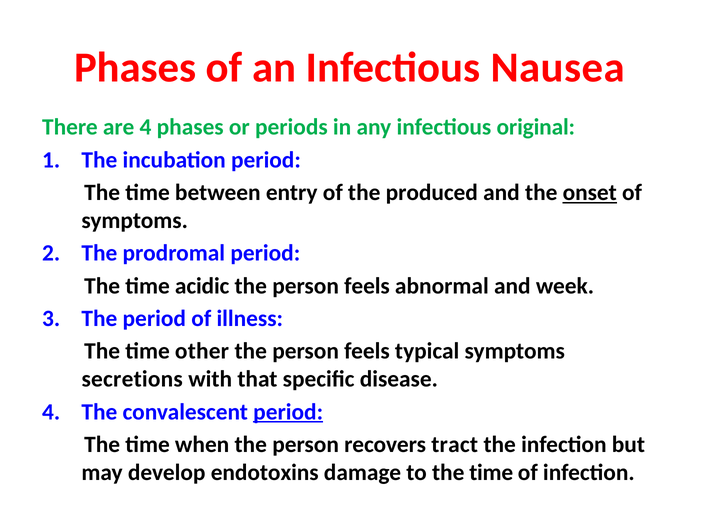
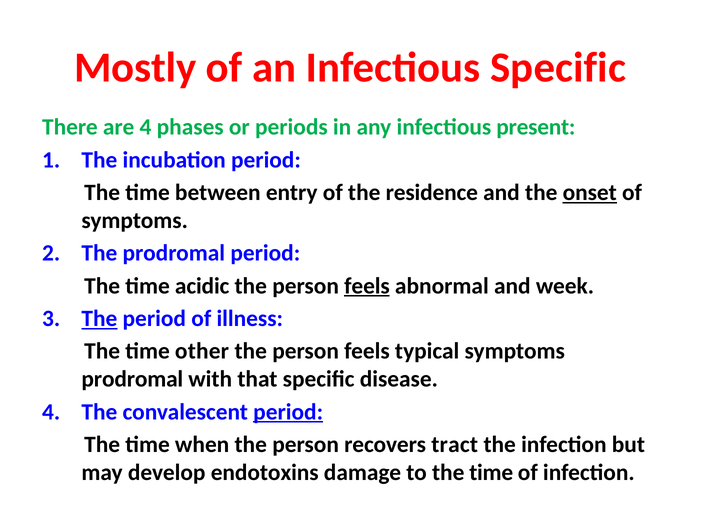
Phases at (135, 68): Phases -> Mostly
Infectious Nausea: Nausea -> Specific
original: original -> present
produced: produced -> residence
feels at (367, 286) underline: none -> present
The at (99, 319) underline: none -> present
secretions at (132, 380): secretions -> prodromal
